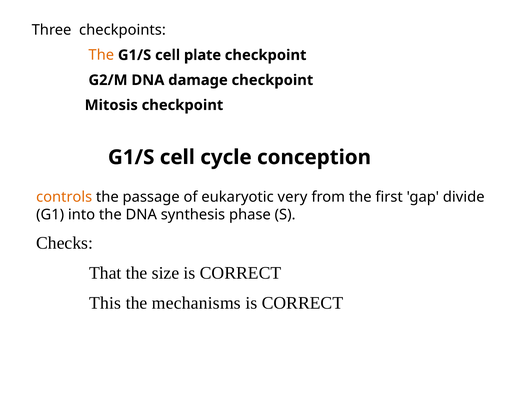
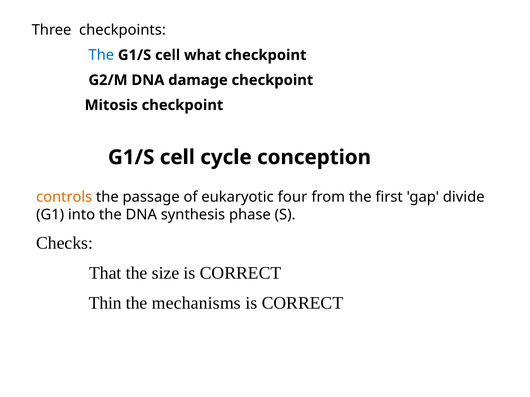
The at (101, 55) colour: orange -> blue
plate: plate -> what
very: very -> four
This: This -> Thin
